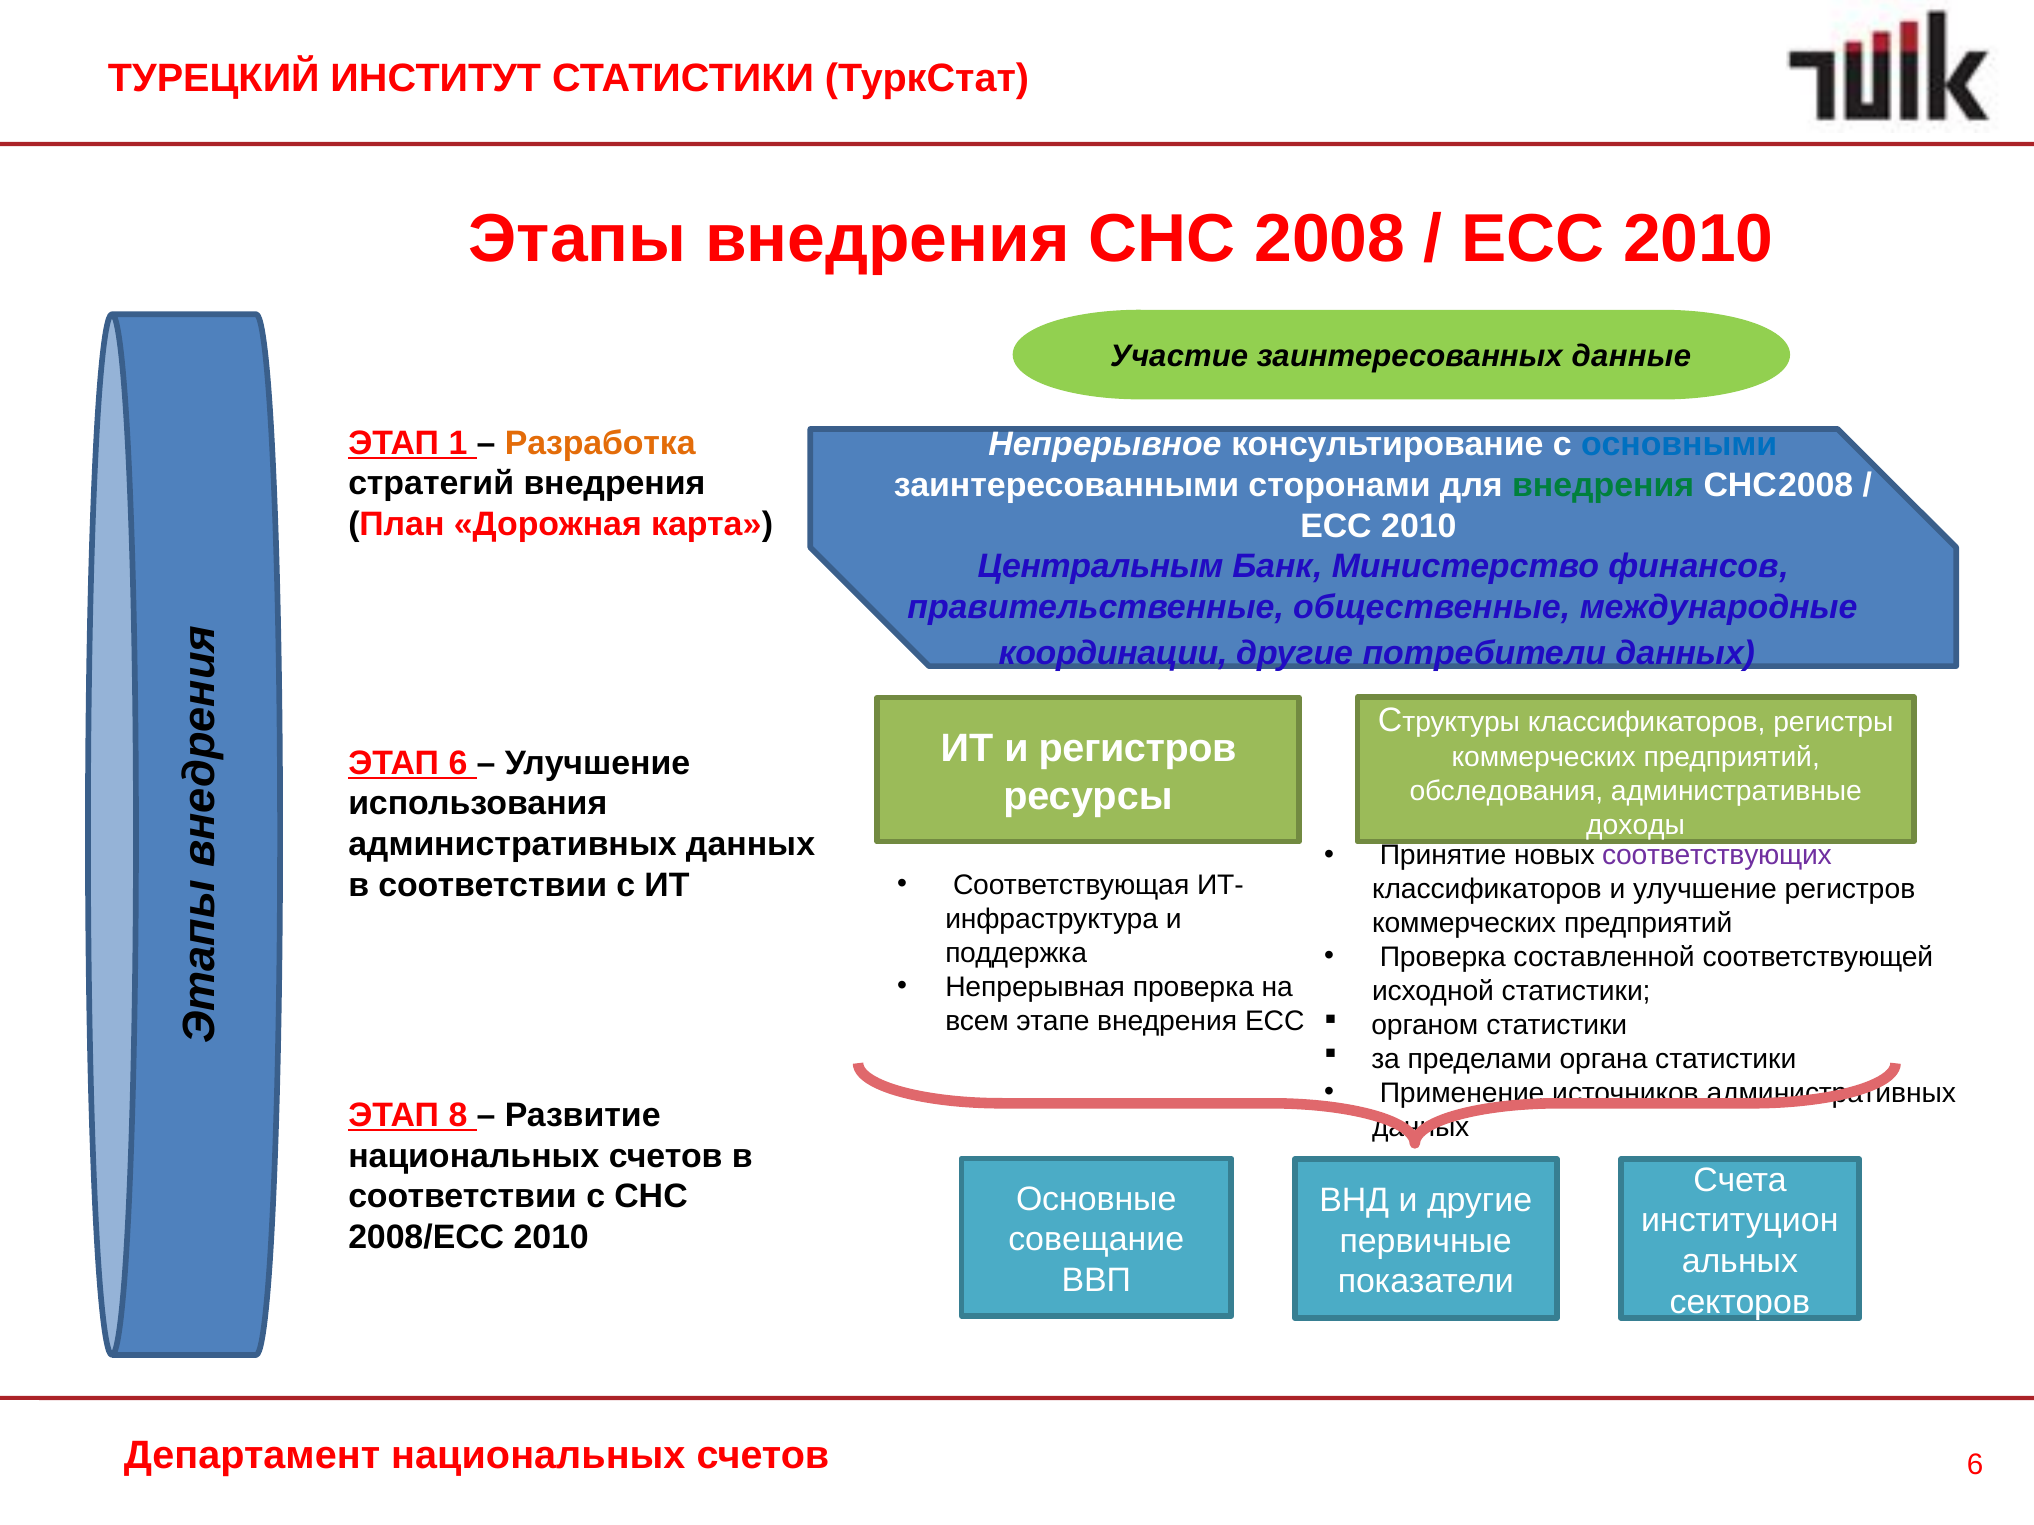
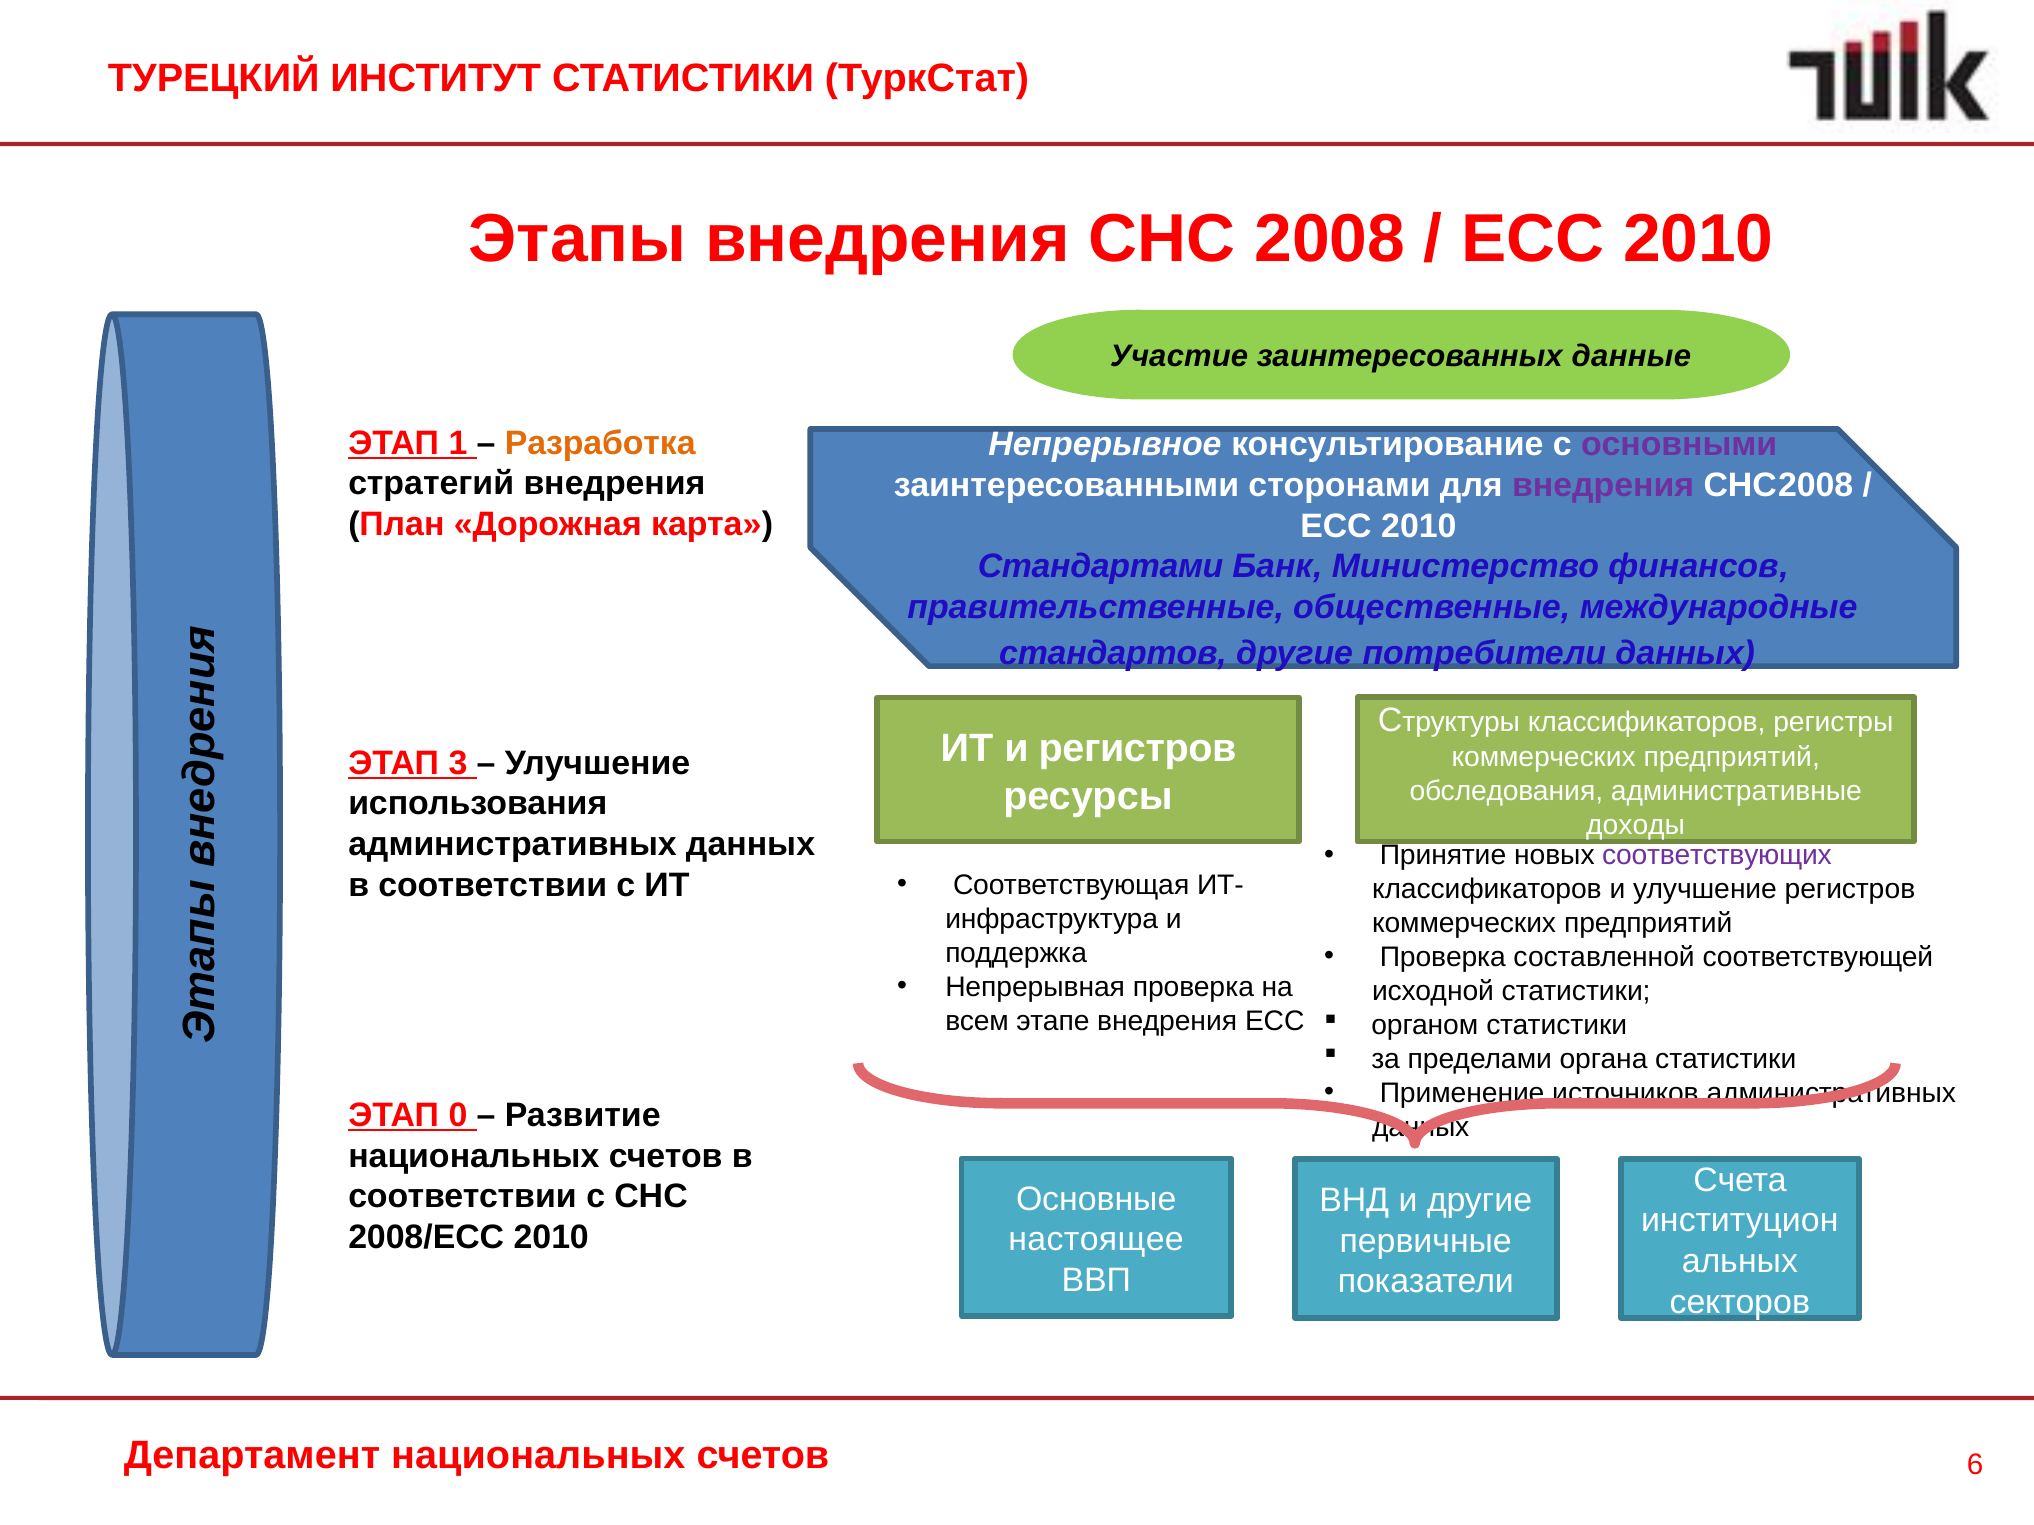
основными colour: blue -> purple
внедрения at (1603, 486) colour: green -> purple
Центральным: Центральным -> Стандартами
координации: координации -> стандартов
ЭТАП 6: 6 -> 3
8: 8 -> 0
совещание: совещание -> настоящее
